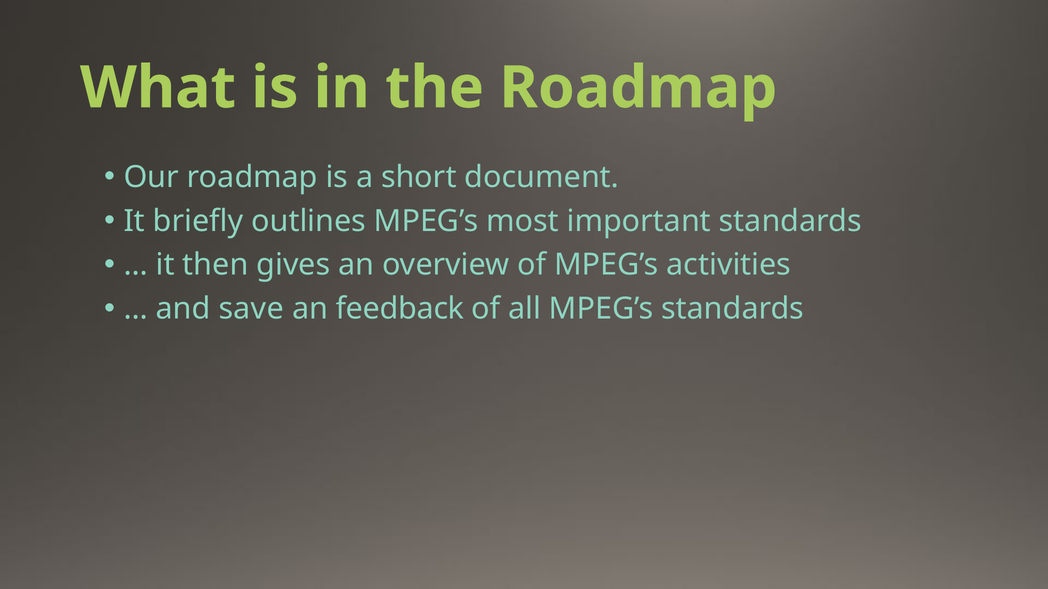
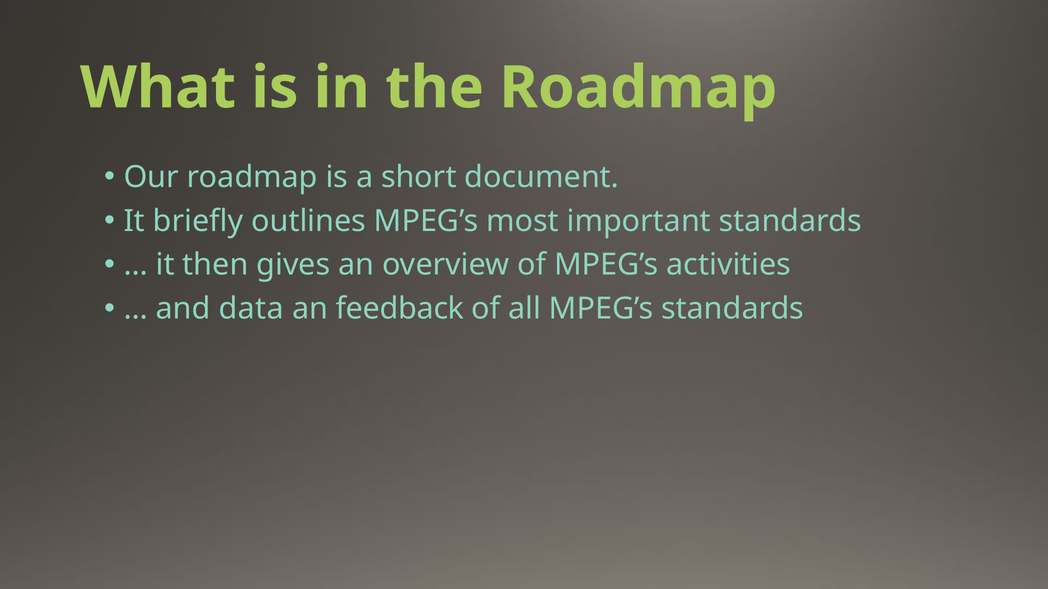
save: save -> data
